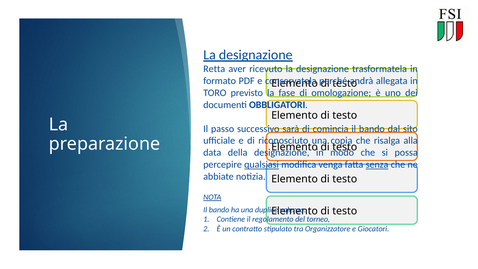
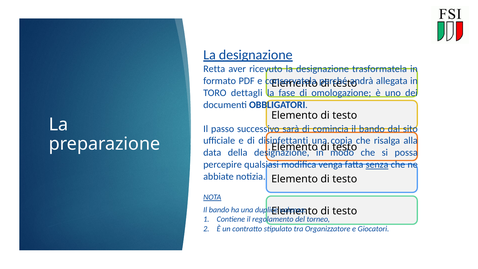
previsto: previsto -> dettagli
riconosciuto: riconosciuto -> disinfettanti
qualsiasi underline: present -> none
